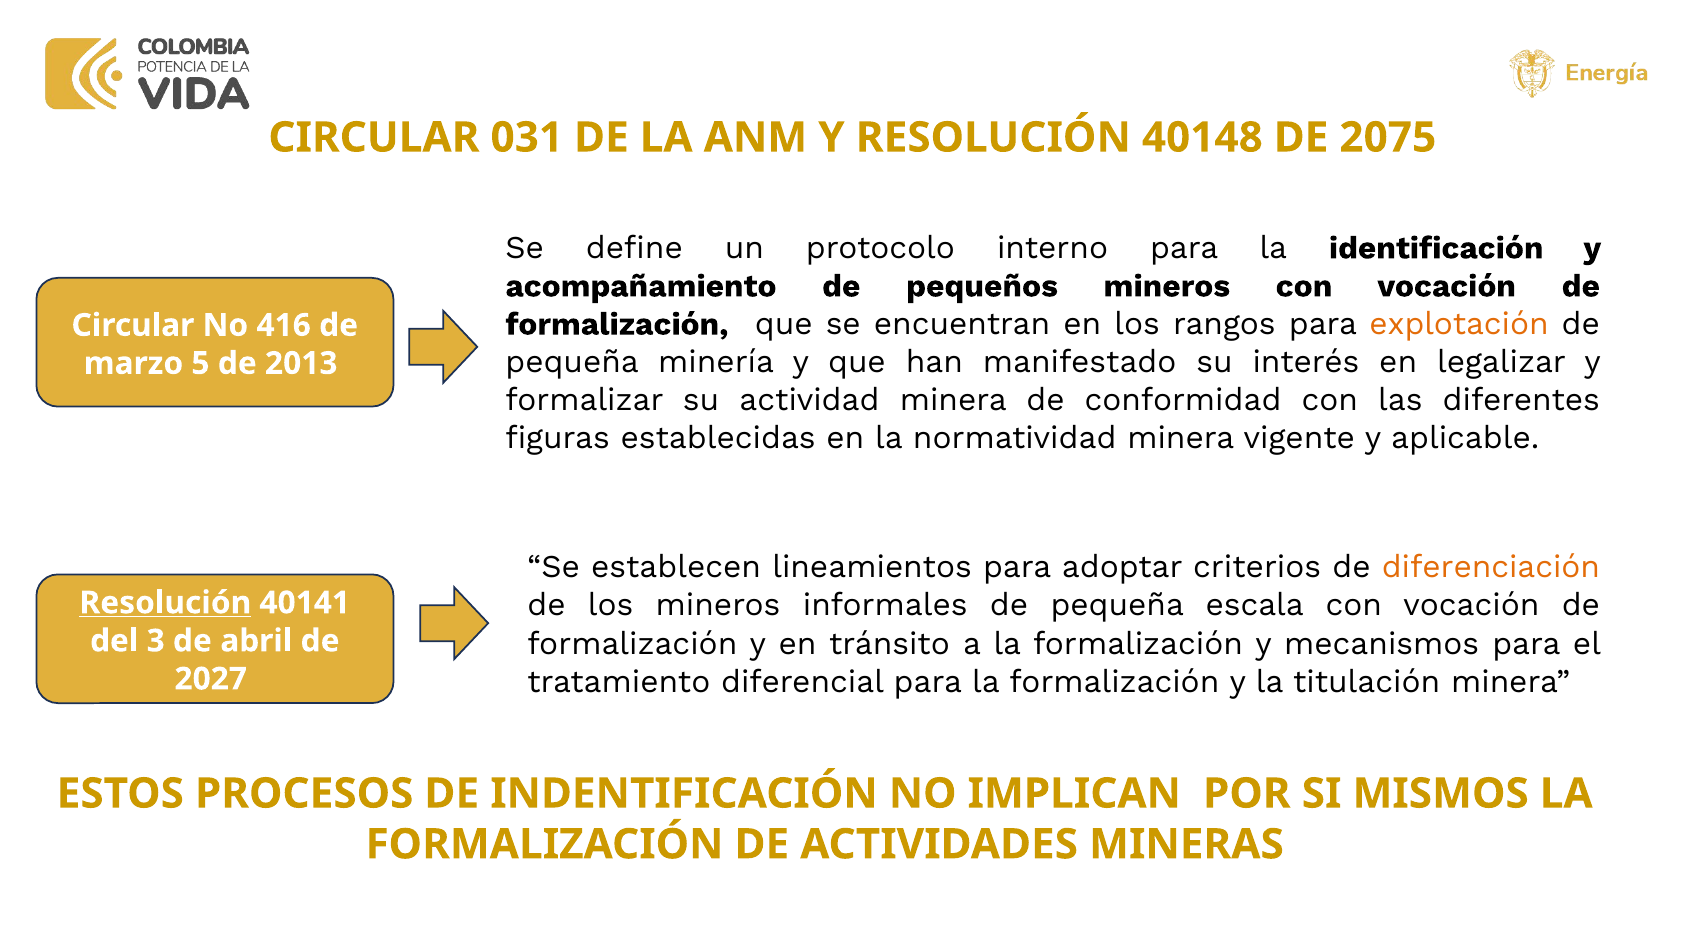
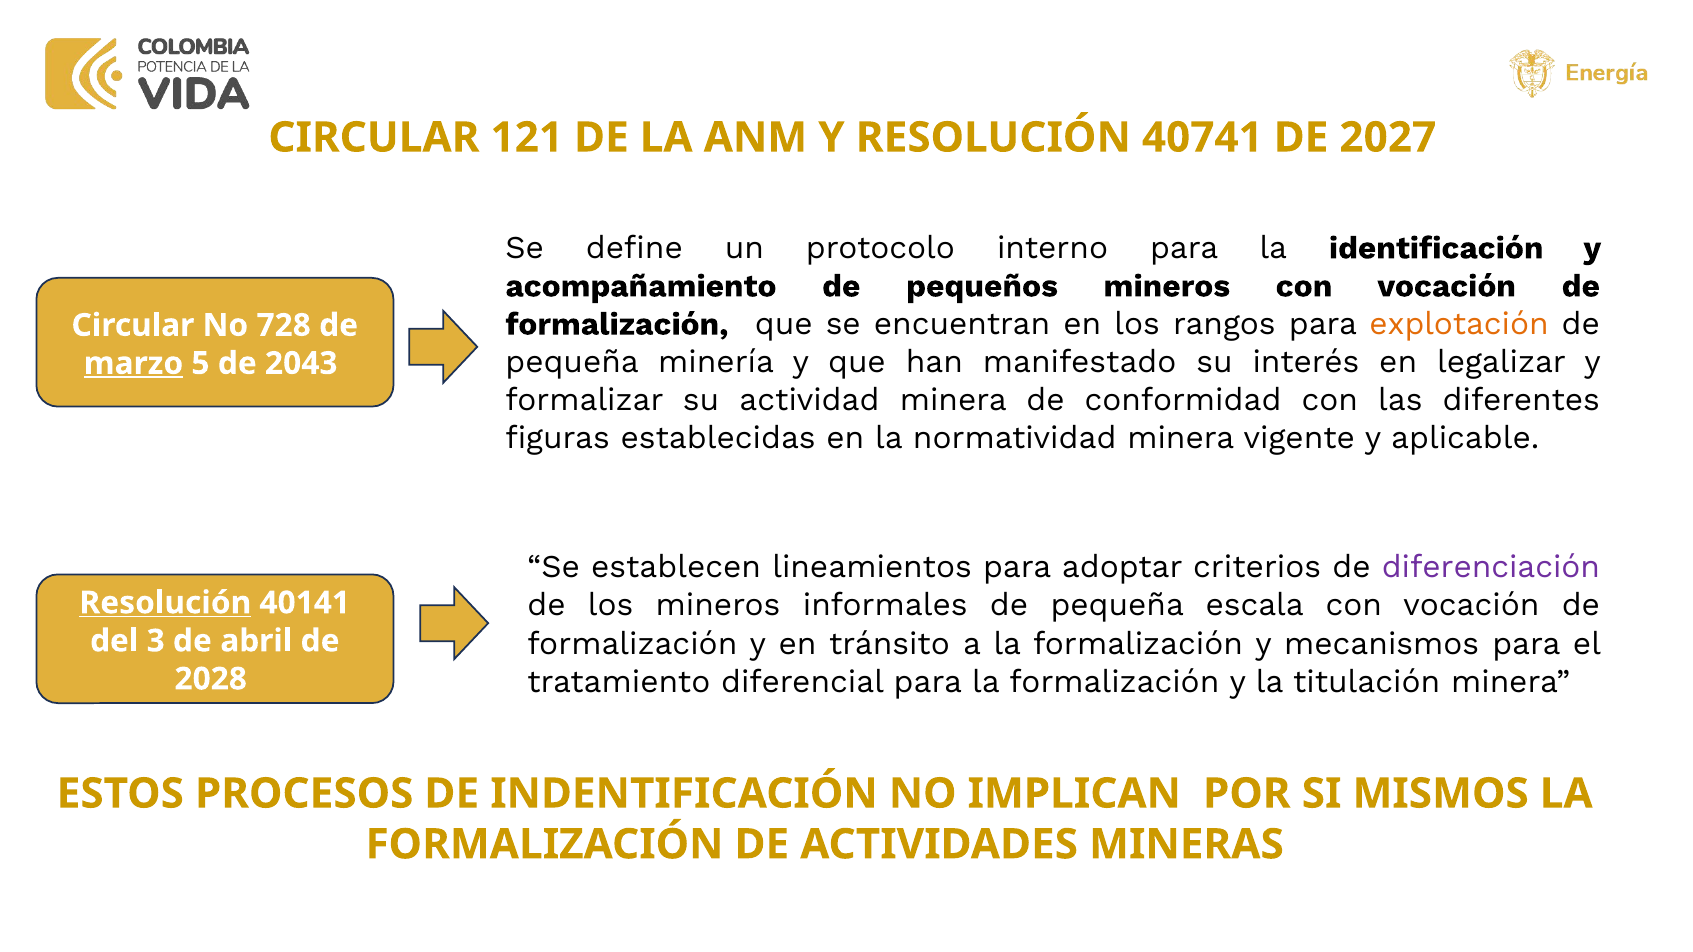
031: 031 -> 121
40148: 40148 -> 40741
2075: 2075 -> 2027
416: 416 -> 728
marzo underline: none -> present
2013: 2013 -> 2043
diferenciación colour: orange -> purple
2027: 2027 -> 2028
